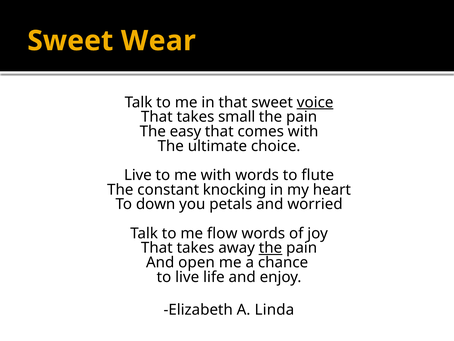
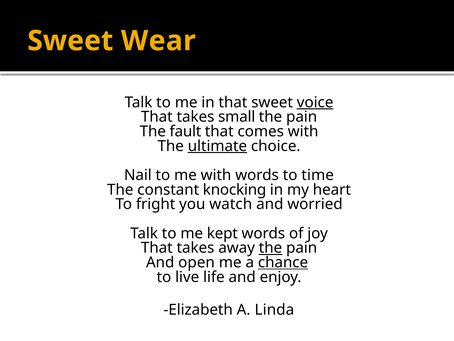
easy: easy -> fault
ultimate underline: none -> present
Live at (138, 175): Live -> Nail
flute: flute -> time
down: down -> fright
petals: petals -> watch
flow: flow -> kept
chance underline: none -> present
